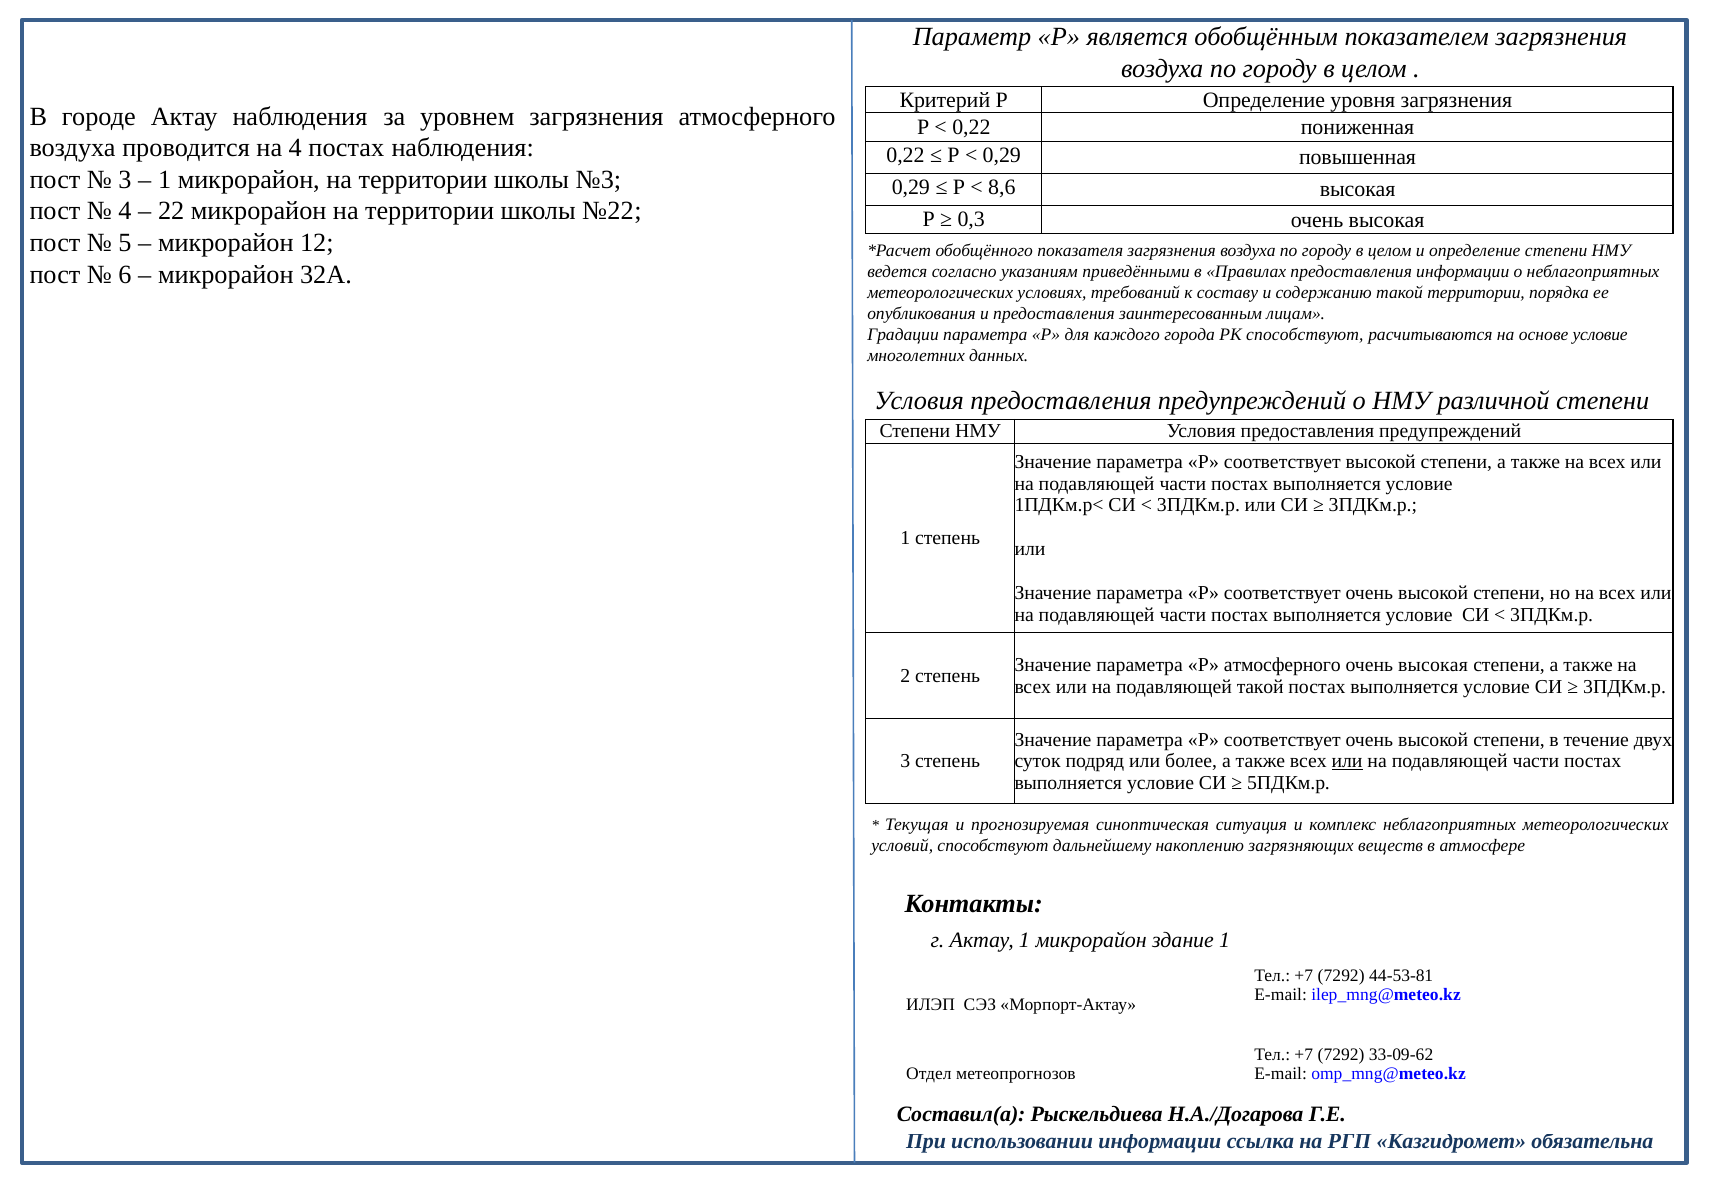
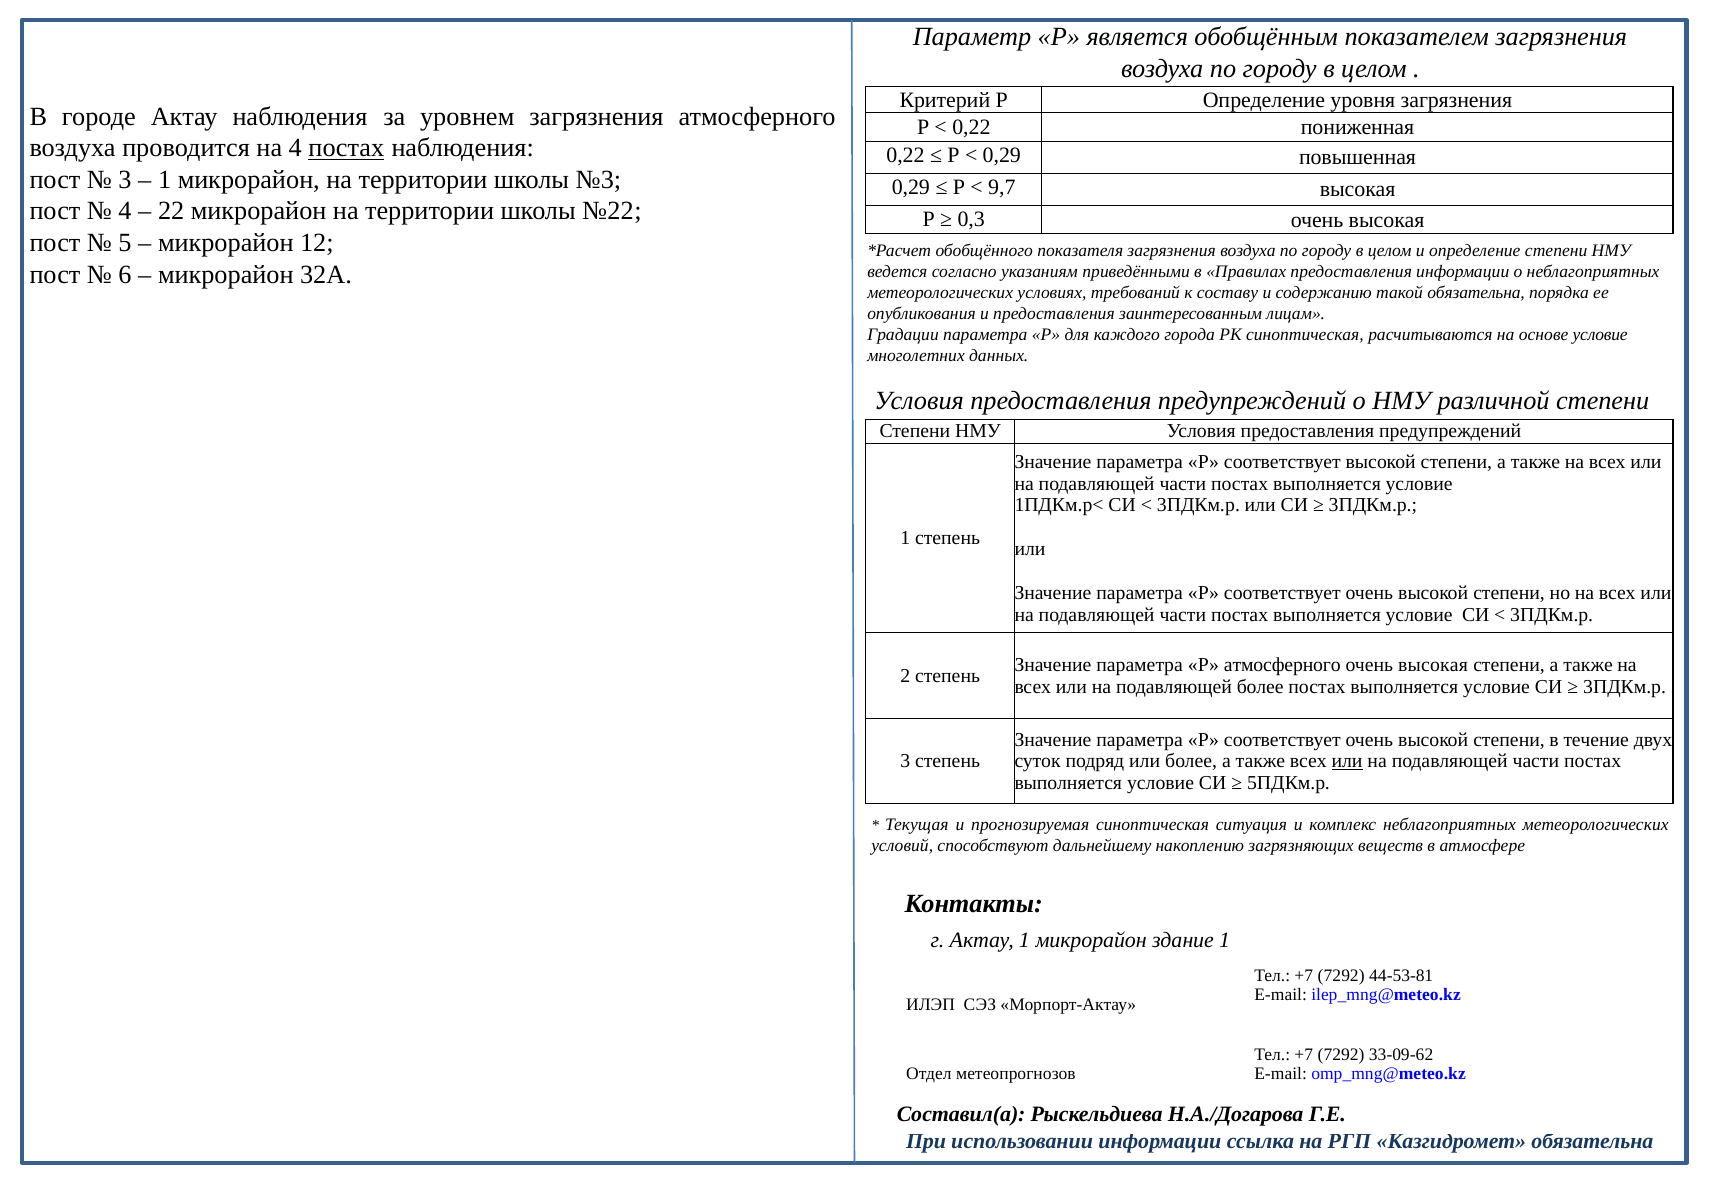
постах at (346, 148) underline: none -> present
8,6: 8,6 -> 9,7
такой территории: территории -> обязательна
РК способствуют: способствуют -> синоптическая
подавляющей такой: такой -> более
